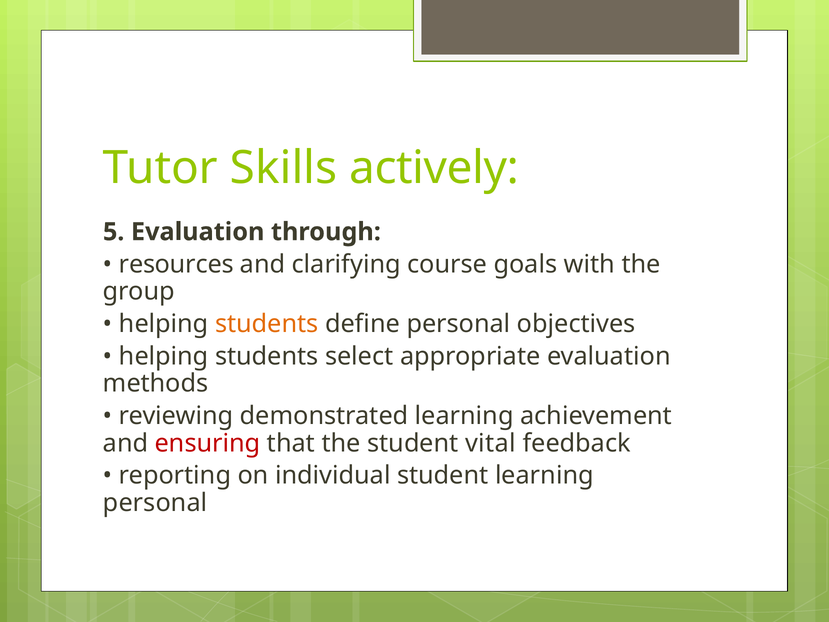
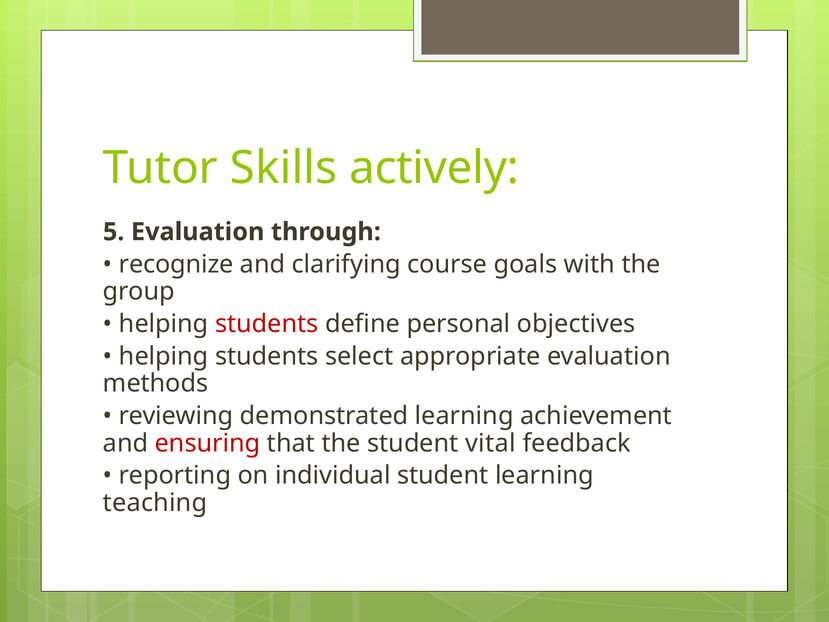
resources: resources -> recognize
students at (267, 324) colour: orange -> red
personal at (155, 503): personal -> teaching
